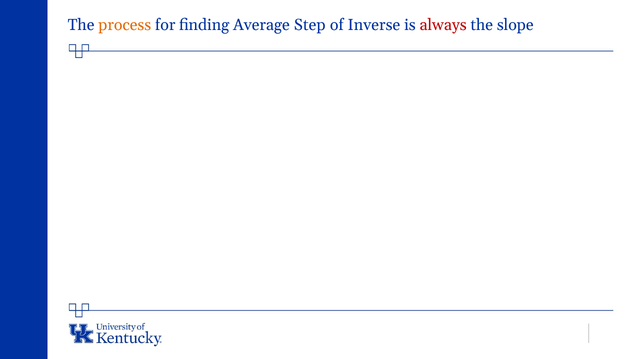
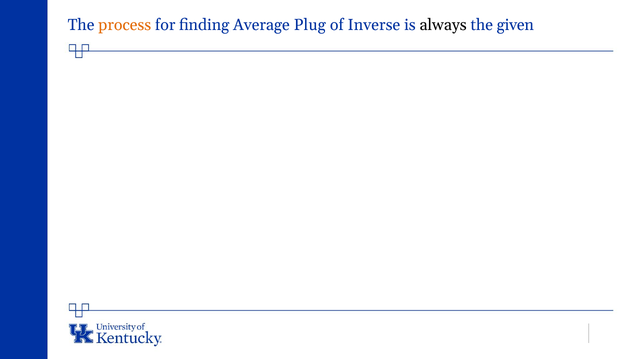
Step: Step -> Plug
always colour: red -> black
slope: slope -> given
